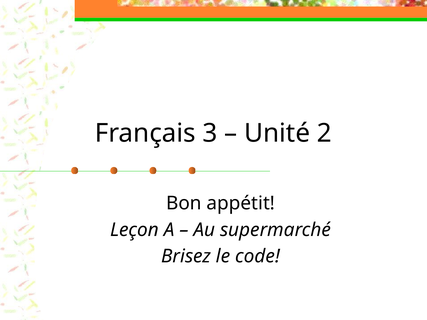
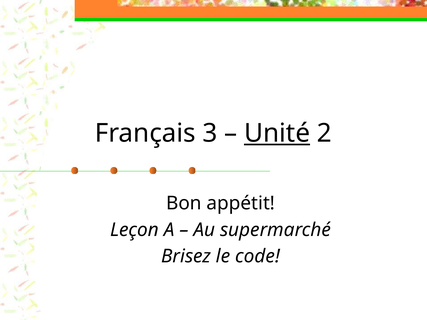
Unité underline: none -> present
